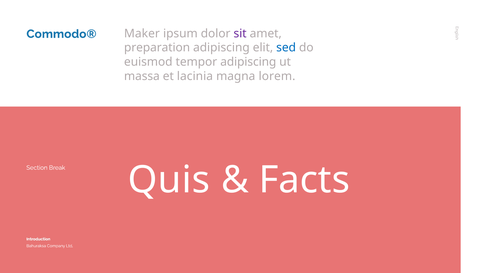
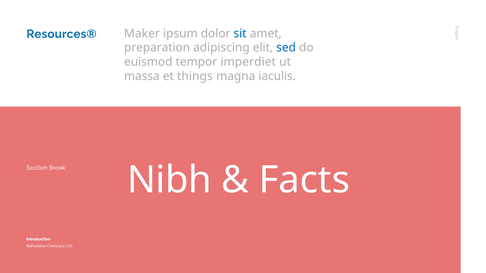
Commodo®: Commodo® -> Resources®
sit colour: purple -> blue
tempor adipiscing: adipiscing -> imperdiet
lacinia: lacinia -> things
lorem: lorem -> iaculis
Quis: Quis -> Nibh
